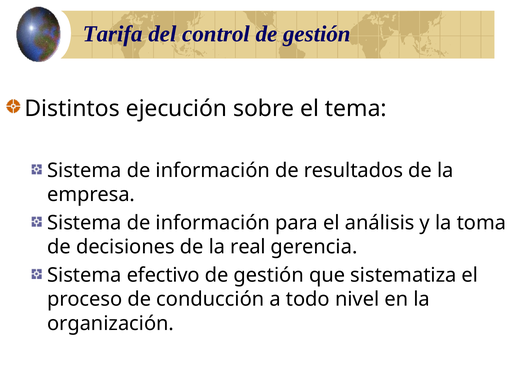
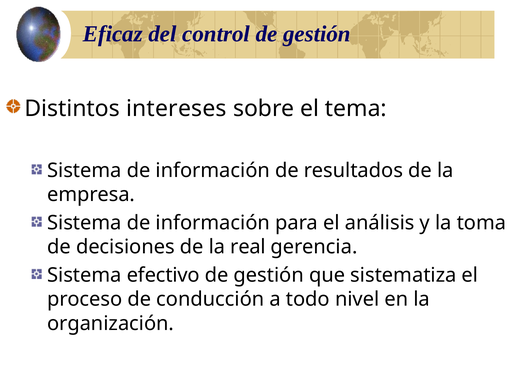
Tarifa: Tarifa -> Eficaz
ejecución: ejecución -> intereses
